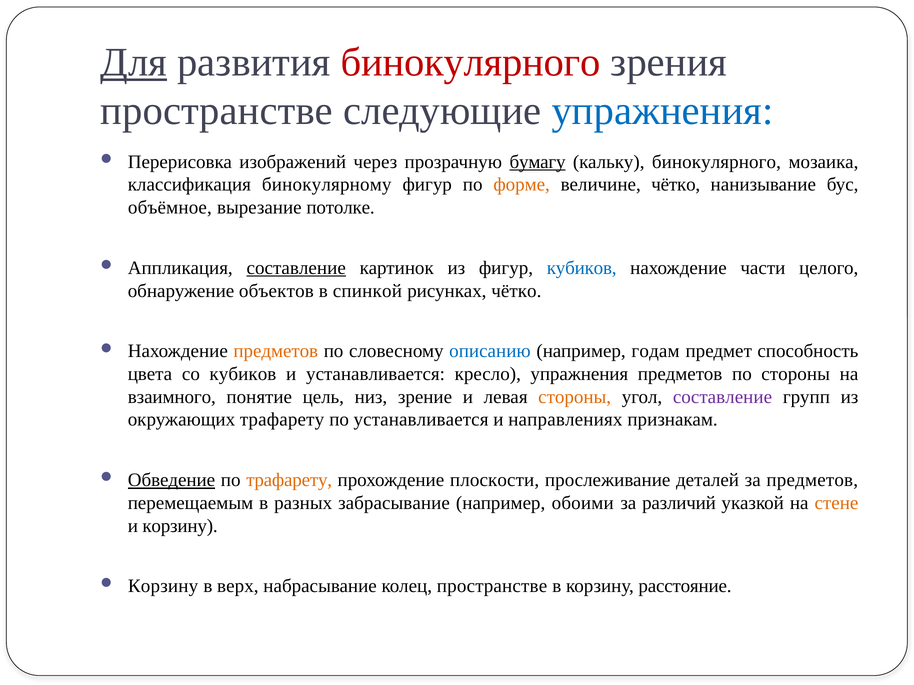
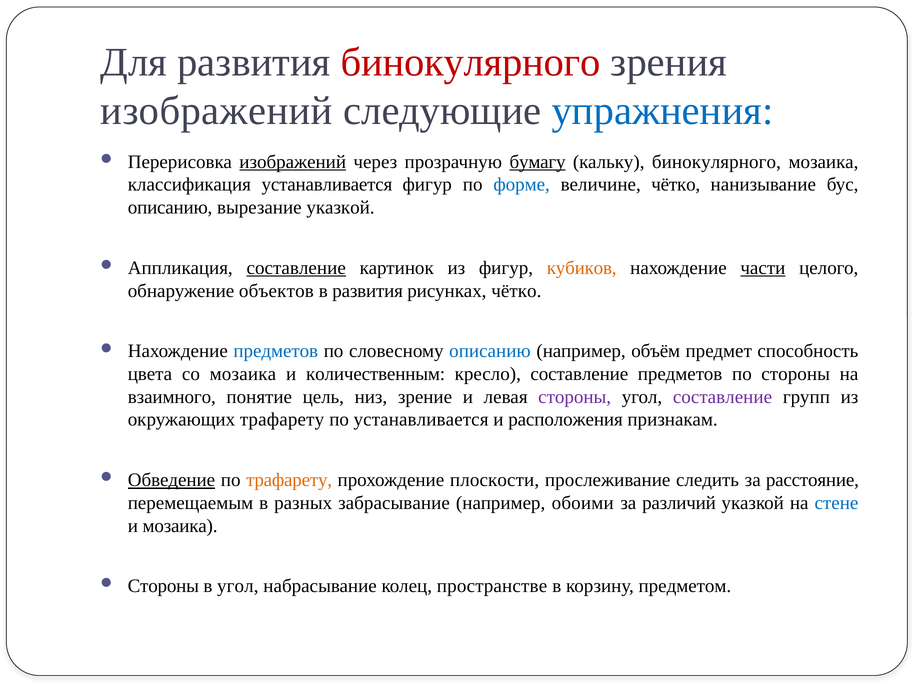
Для underline: present -> none
пространстве at (217, 111): пространстве -> изображений
изображений at (293, 162) underline: none -> present
классификация бинокулярному: бинокулярному -> устанавливается
форме colour: orange -> blue
объёмное at (170, 208): объёмное -> описанию
вырезание потолке: потолке -> указкой
кубиков at (582, 268) colour: blue -> orange
части underline: none -> present
в спинкой: спинкой -> развития
предметов at (276, 351) colour: orange -> blue
годам: годам -> объём
со кубиков: кубиков -> мозаика
и устанавливается: устанавливается -> количественным
кресло упражнения: упражнения -> составление
стороны at (575, 397) colour: orange -> purple
направлениях: направлениях -> расположения
деталей: деталей -> следить
за предметов: предметов -> расстояние
стене colour: orange -> blue
и корзину: корзину -> мозаика
Корзину at (163, 587): Корзину -> Стороны
в верх: верх -> угол
расстояние: расстояние -> предметом
